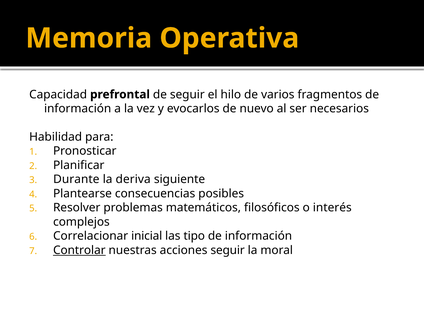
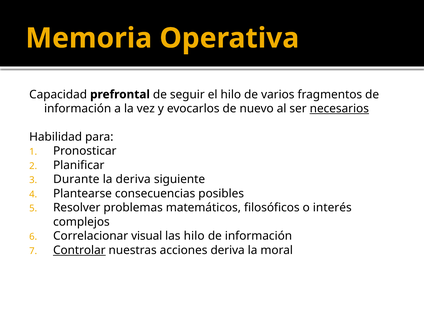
necesarios underline: none -> present
inicial: inicial -> visual
las tipo: tipo -> hilo
acciones seguir: seguir -> deriva
